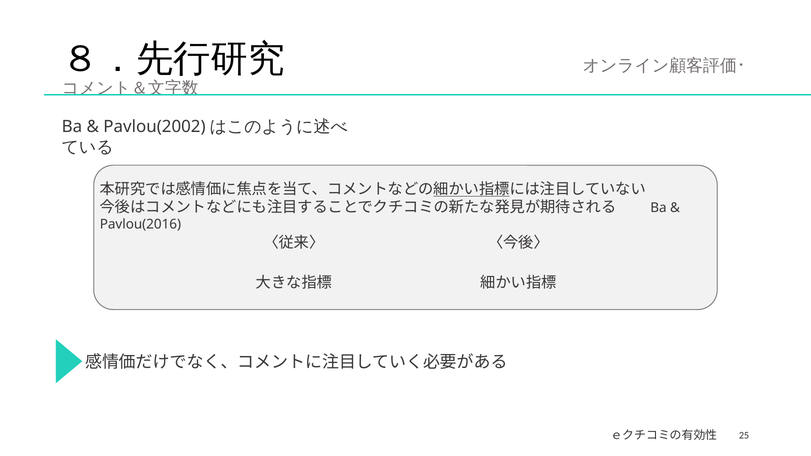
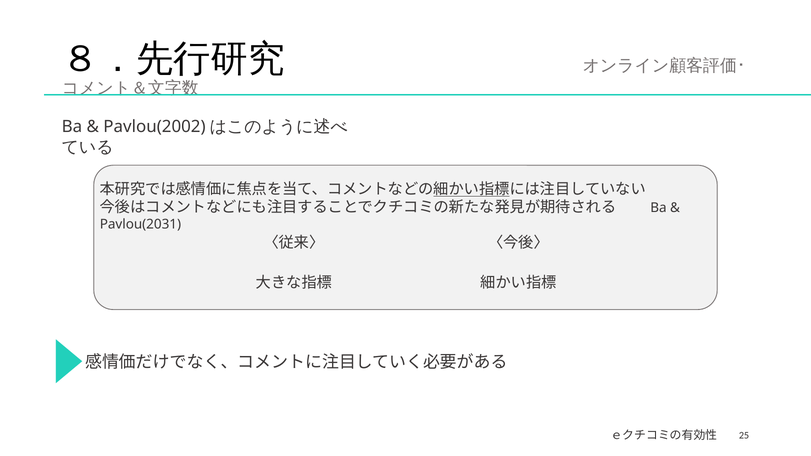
Pavlou(2016: Pavlou(2016 -> Pavlou(2031
